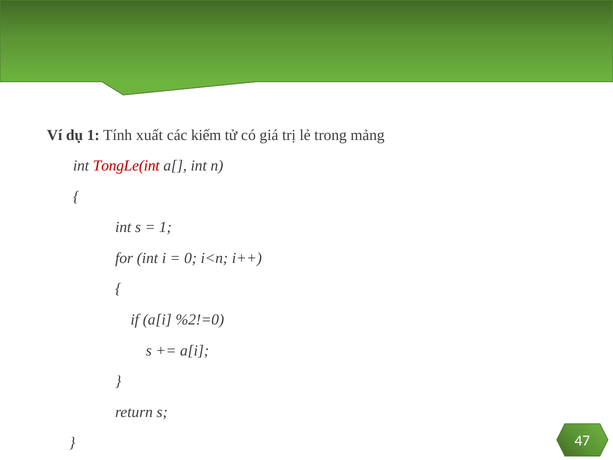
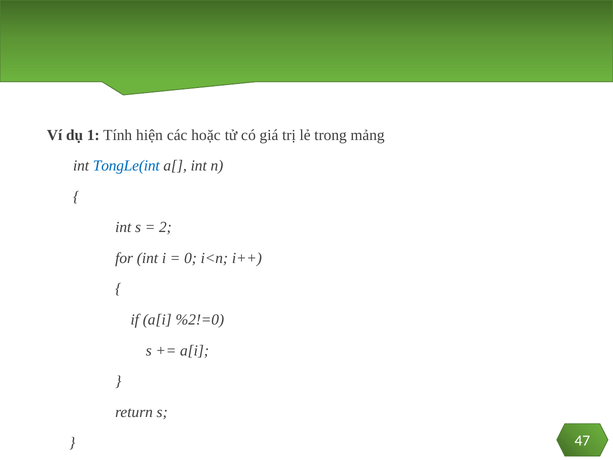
xuất: xuất -> hiện
kiếm: kiếm -> hoặc
TongLe(int colour: red -> blue
1 at (165, 227): 1 -> 2
